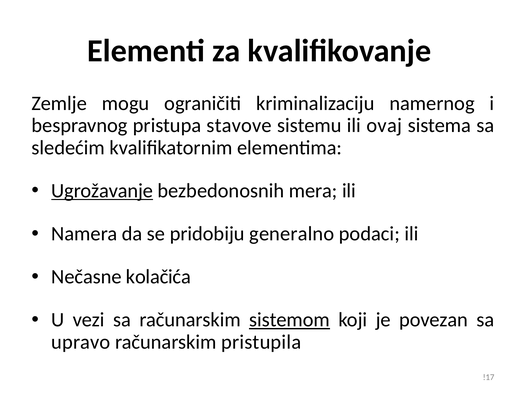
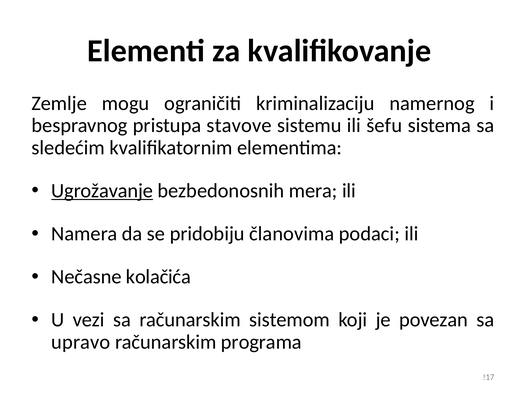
ovaj: ovaj -> šefu
generalno: generalno -> članovima
sistemom underline: present -> none
pristupila: pristupila -> programa
